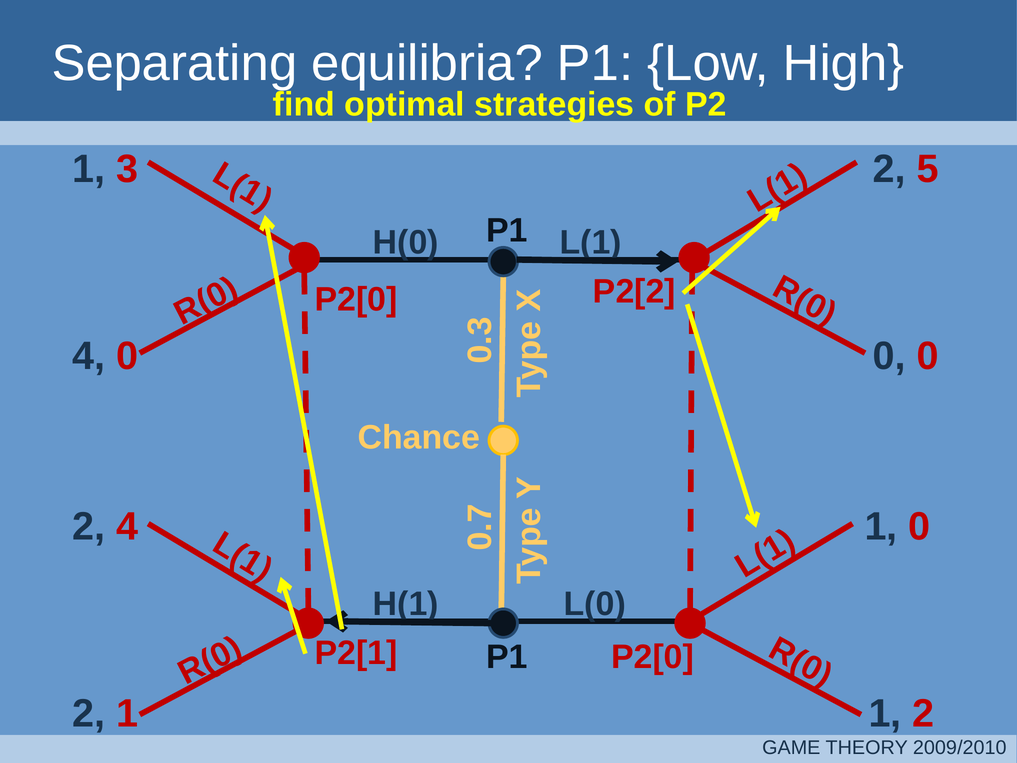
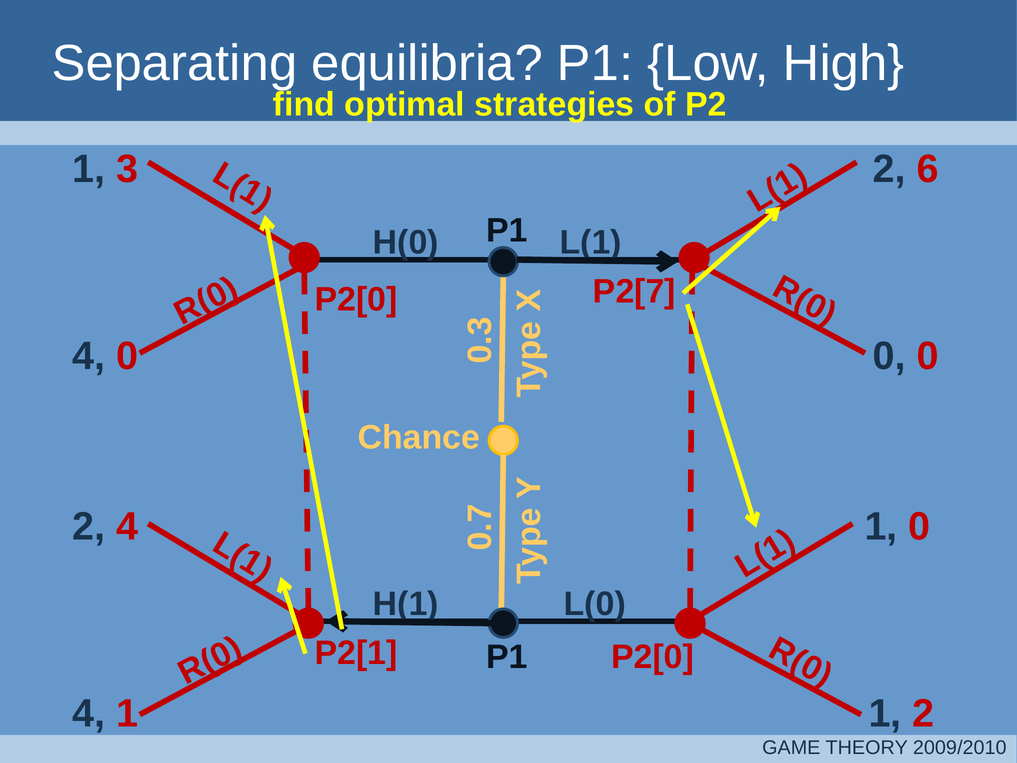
5: 5 -> 6
P2[2: P2[2 -> P2[7
2 at (89, 713): 2 -> 4
